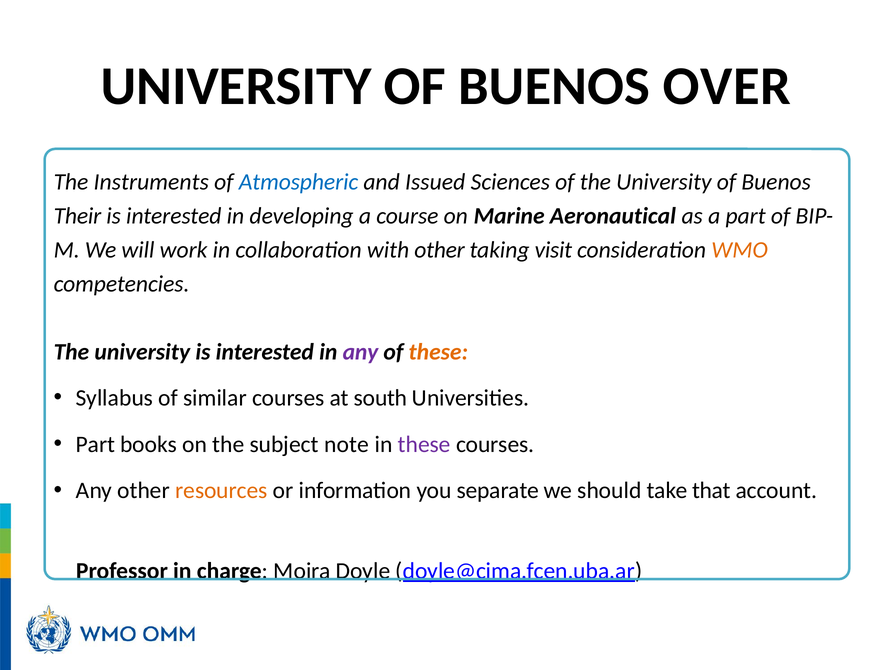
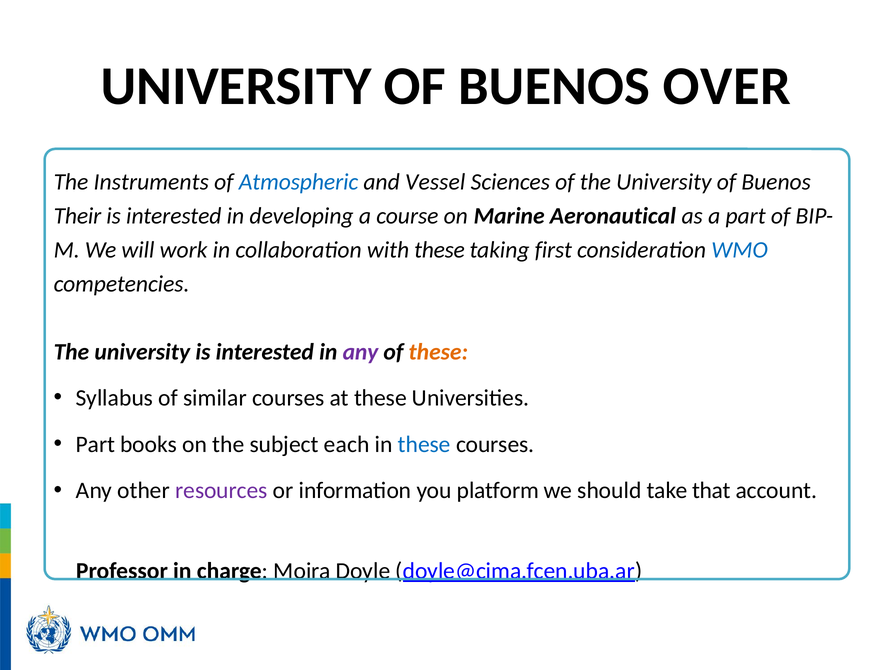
Issued: Issued -> Vessel
with other: other -> these
visit: visit -> first
WMO colour: orange -> blue
at south: south -> these
note: note -> each
these at (424, 445) colour: purple -> blue
resources colour: orange -> purple
separate: separate -> platform
